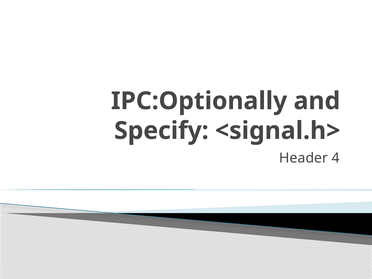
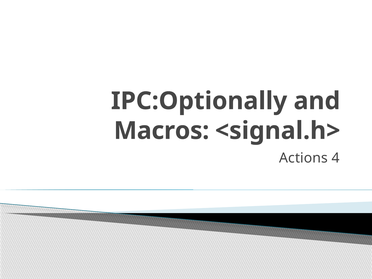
Specify: Specify -> Macros
Header: Header -> Actions
